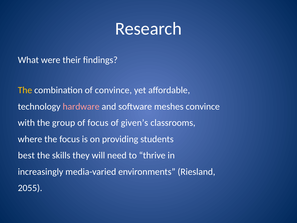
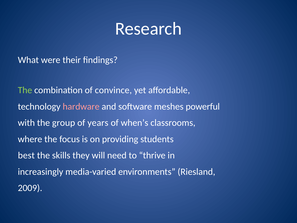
The at (25, 90) colour: yellow -> light green
meshes convince: convince -> powerful
of focus: focus -> years
given’s: given’s -> when’s
2055: 2055 -> 2009
